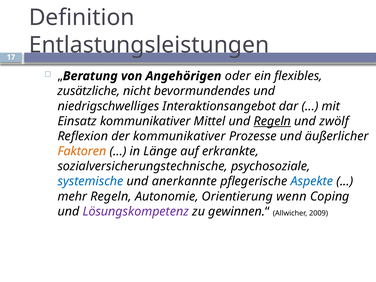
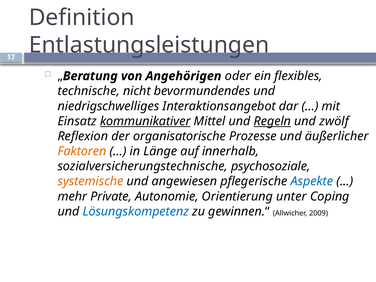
zusätzliche: zusätzliche -> technische
kommunikativer at (145, 121) underline: none -> present
der kommunikativer: kommunikativer -> organisatorische
erkrankte: erkrankte -> innerhalb
systemische colour: blue -> orange
anerkannte: anerkannte -> angewiesen
mehr Regeln: Regeln -> Private
wenn: wenn -> unter
Lösungskompetenz colour: purple -> blue
